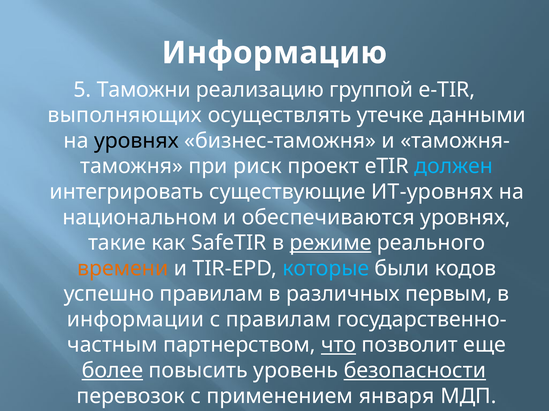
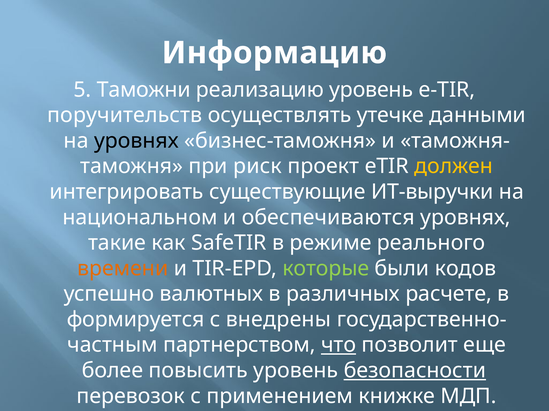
реализацию группой: группой -> уровень
выполняющих: выполняющих -> поручительств
должен colour: light blue -> yellow
ИТ-уровнях: ИТ-уровнях -> ИТ-выручки
режиме underline: present -> none
которые colour: light blue -> light green
успешно правилам: правилам -> валютных
первым: первым -> расчете
информации: информации -> формируется
с правилам: правилам -> внедрены
более underline: present -> none
января: января -> книжке
